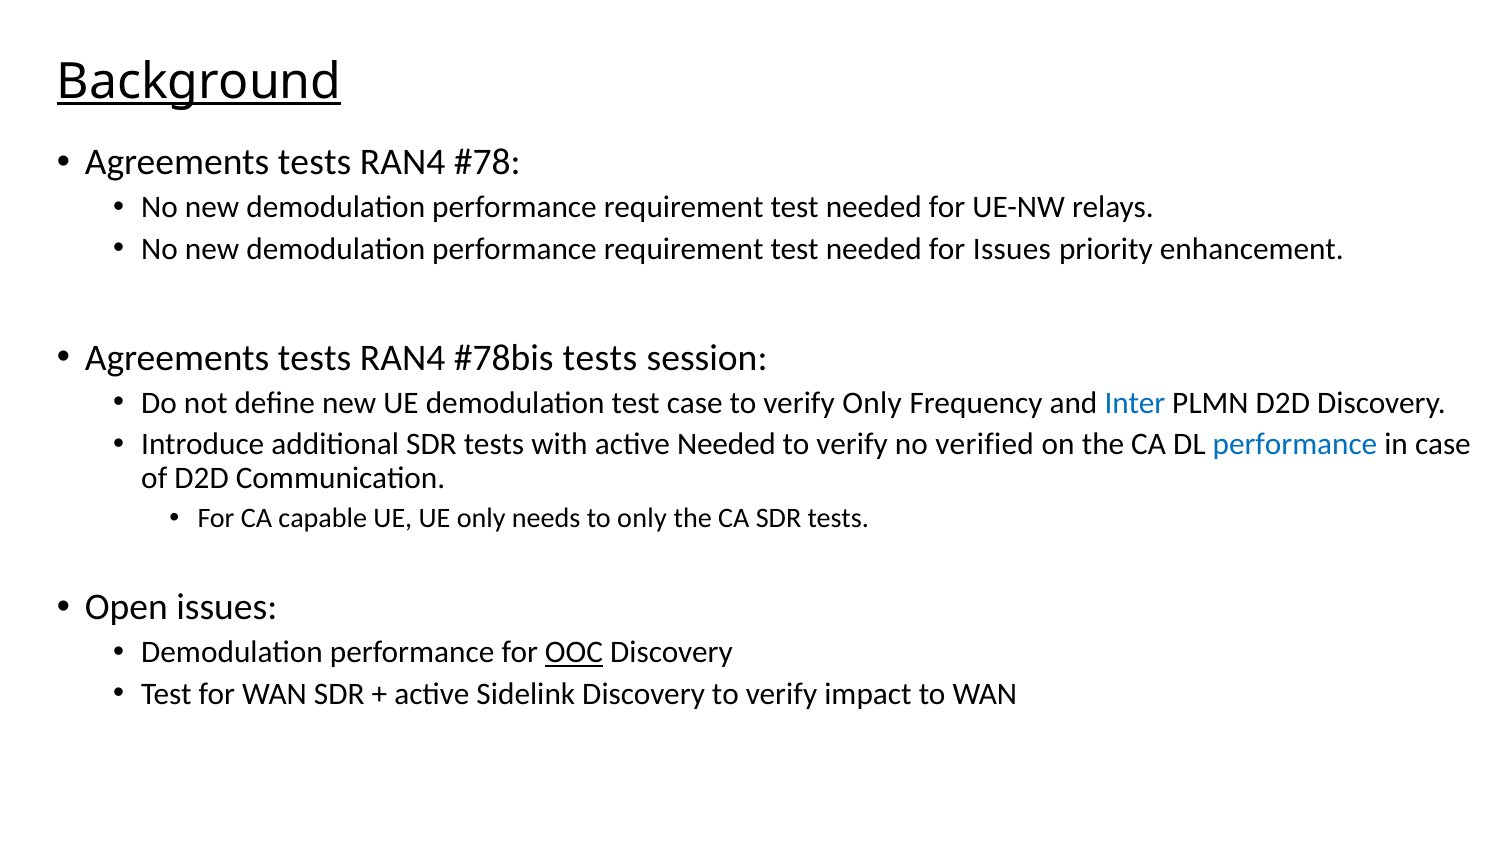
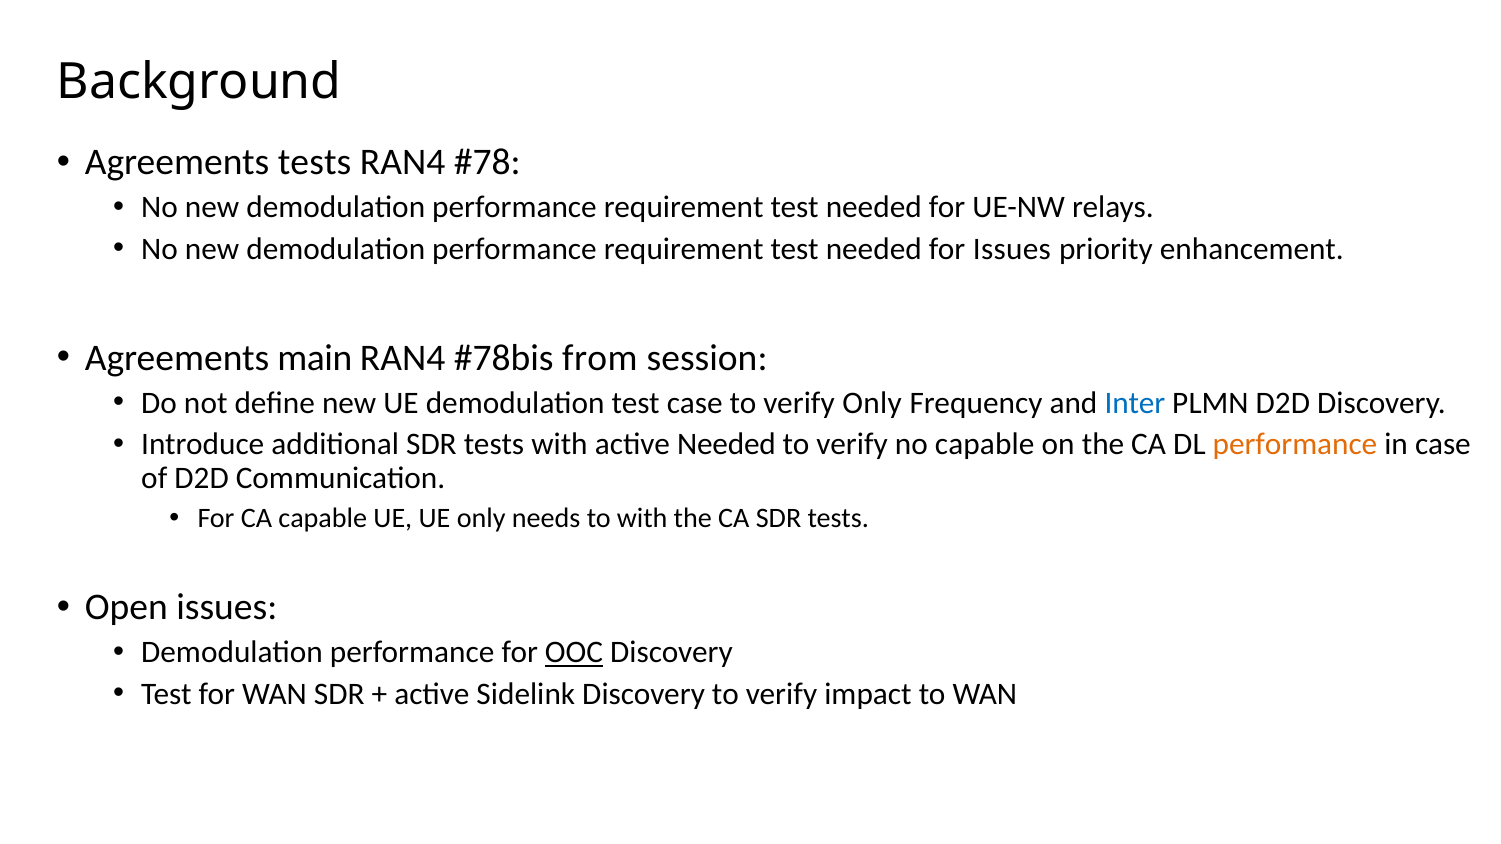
Background underline: present -> none
tests at (315, 358): tests -> main
tests at (600, 358): tests -> from
no verified: verified -> capable
performance at (1295, 444) colour: blue -> orange
to only: only -> with
